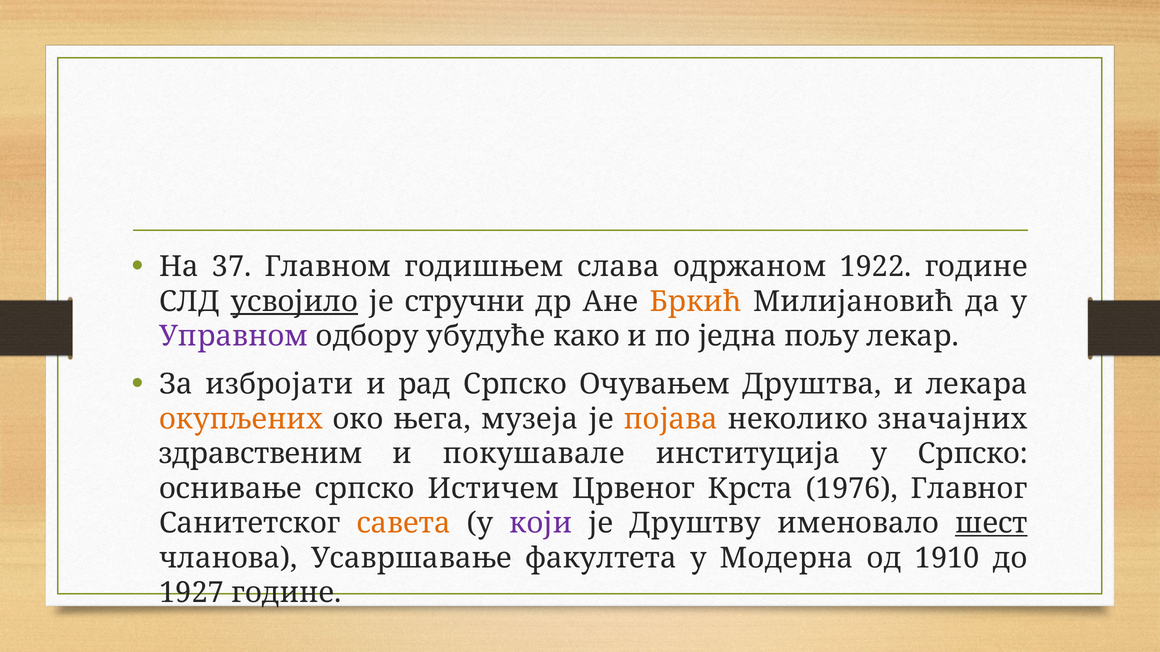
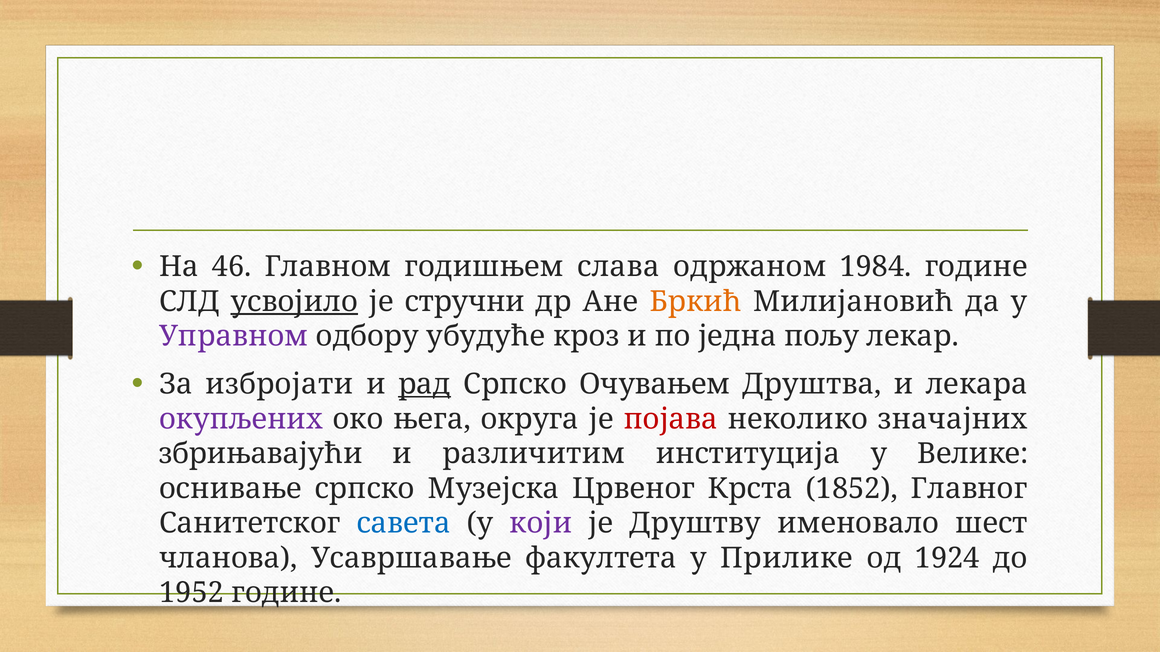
37: 37 -> 46
1922: 1922 -> 1984
како: како -> кроз
рад underline: none -> present
окупљених colour: orange -> purple
музеја: музеја -> округа
појава colour: orange -> red
здравственим: здравственим -> збрињавајући
покушавале: покушавале -> различитим
у Српско: Српско -> Велике
Истичем: Истичем -> Музејска
1976: 1976 -> 1852
савета colour: orange -> blue
шест underline: present -> none
Модерна: Модерна -> Прилике
1910: 1910 -> 1924
1927: 1927 -> 1952
